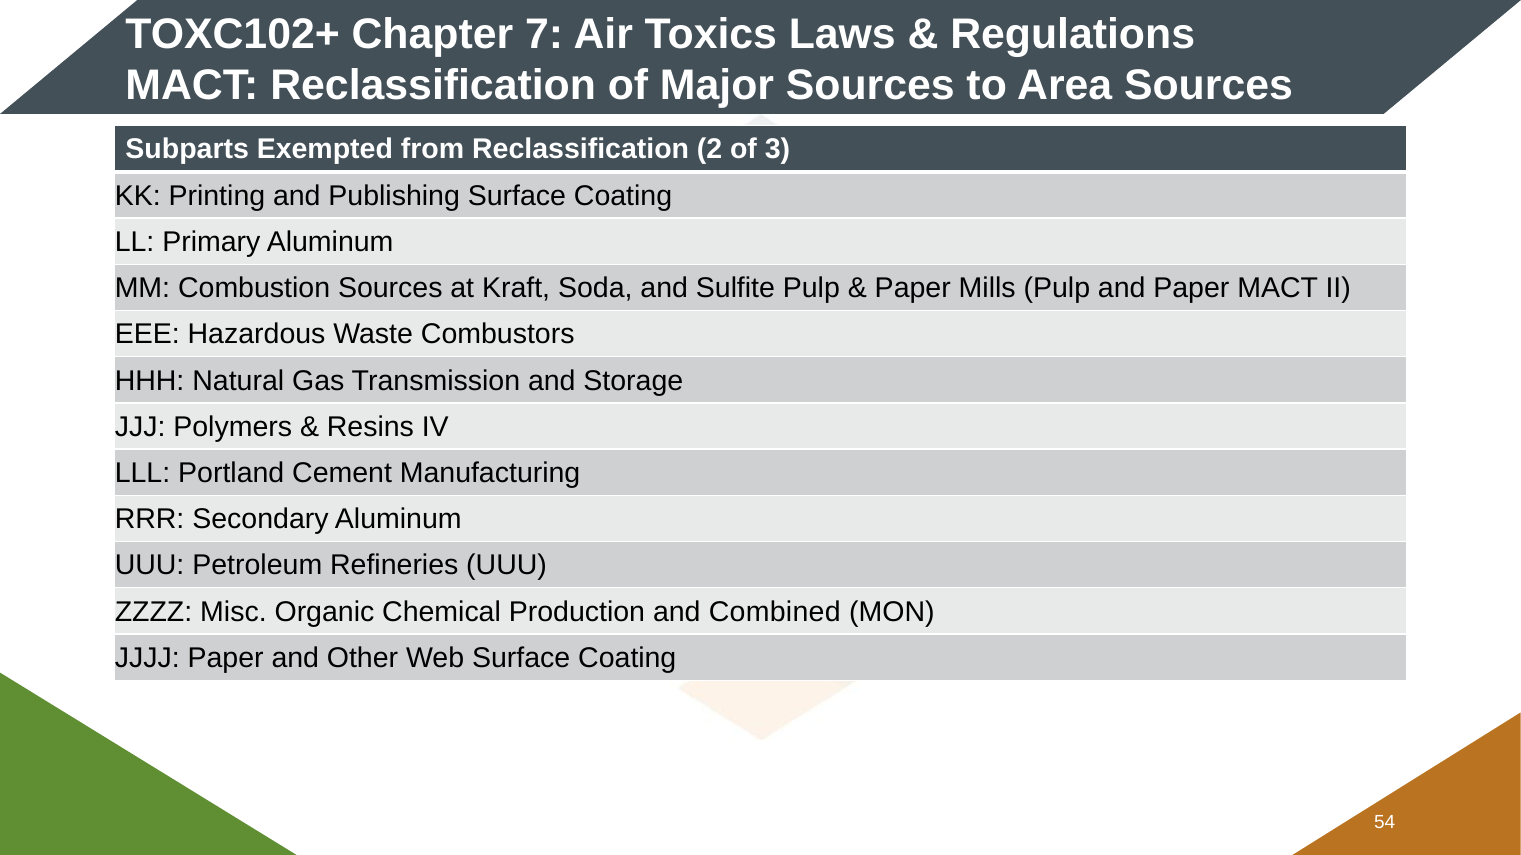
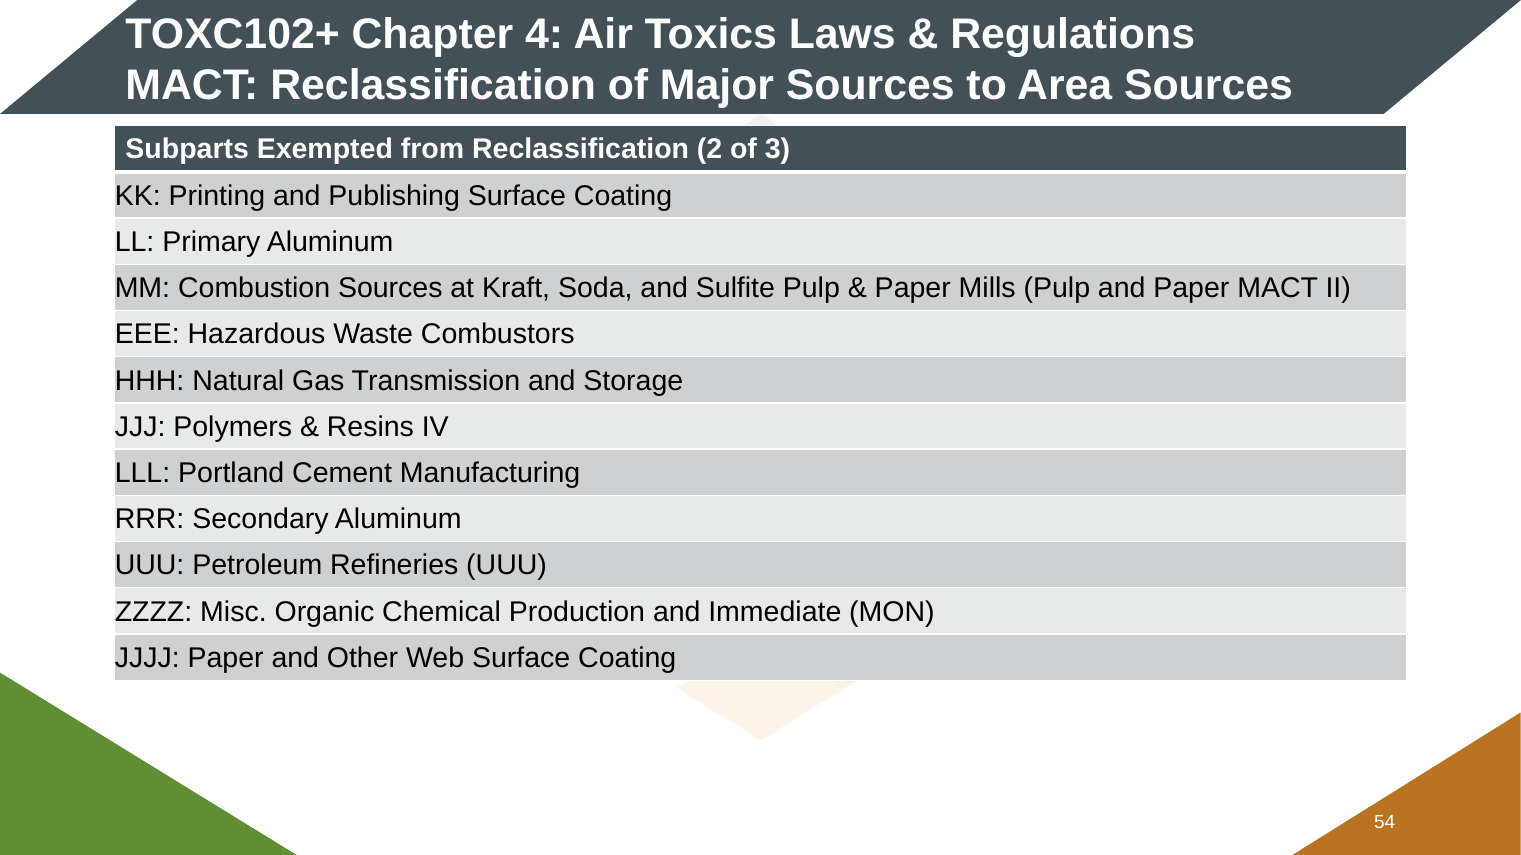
7: 7 -> 4
Combined: Combined -> Immediate
